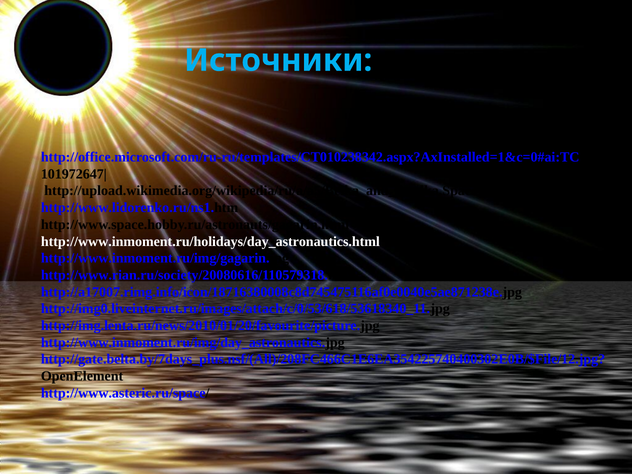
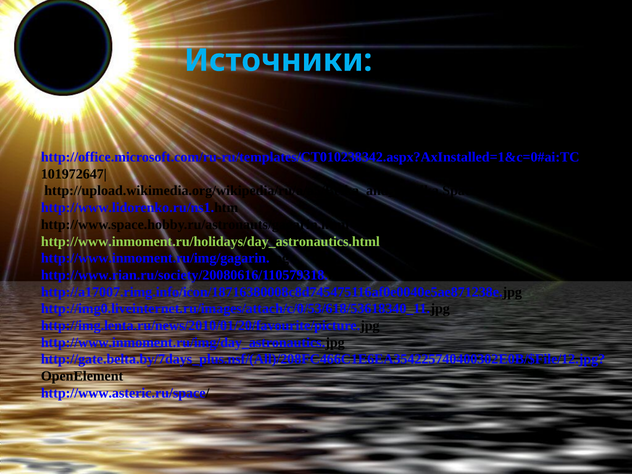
http://www.inmoment.ru/holidays/day_astronautics.html colour: white -> light green
